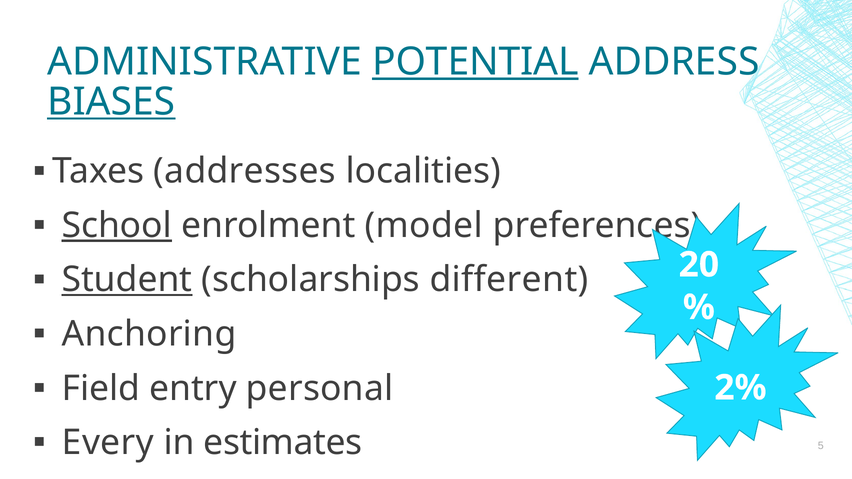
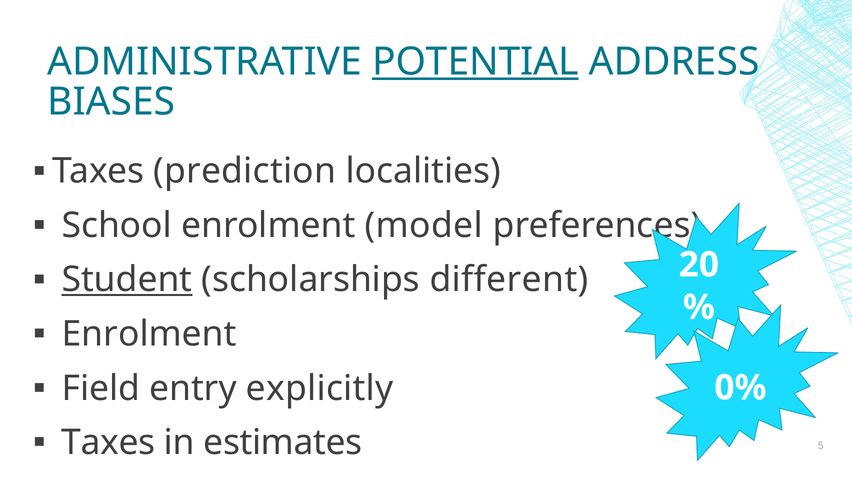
BIASES underline: present -> none
addresses: addresses -> prediction
School underline: present -> none
Anchoring at (149, 334): Anchoring -> Enrolment
personal: personal -> explicitly
2%: 2% -> 0%
Every at (108, 443): Every -> Taxes
